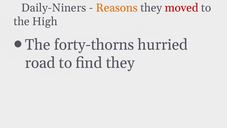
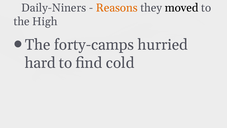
moved colour: red -> black
forty-thorns: forty-thorns -> forty-camps
road: road -> hard
find they: they -> cold
